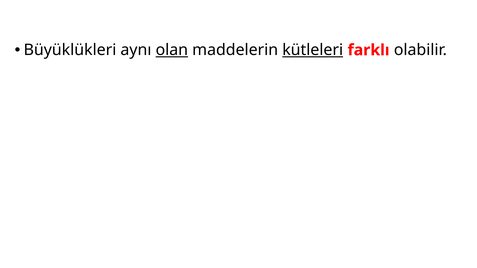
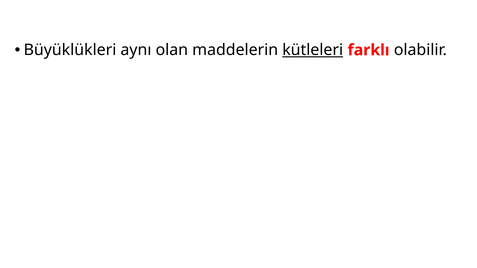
olan underline: present -> none
